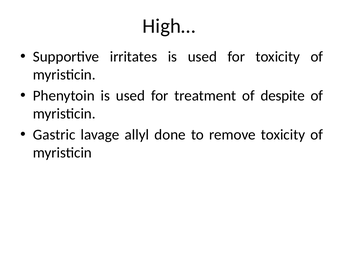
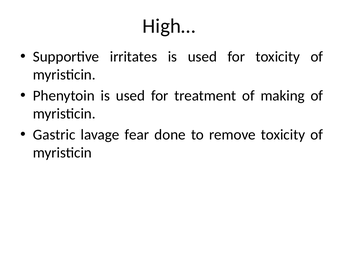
despite: despite -> making
allyl: allyl -> fear
